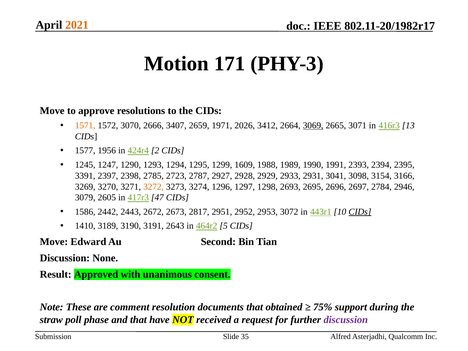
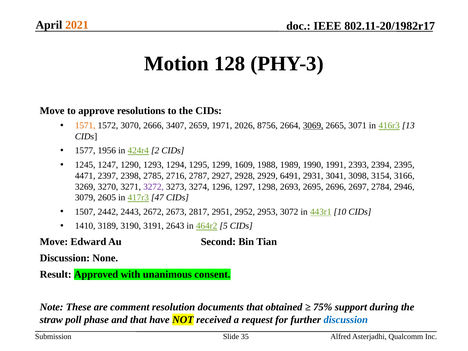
171: 171 -> 128
3412: 3412 -> 8756
3391: 3391 -> 4471
2723: 2723 -> 2716
2933: 2933 -> 6491
3272 colour: orange -> purple
1586: 1586 -> 1507
CIDs at (360, 212) underline: present -> none
discussion at (346, 320) colour: purple -> blue
